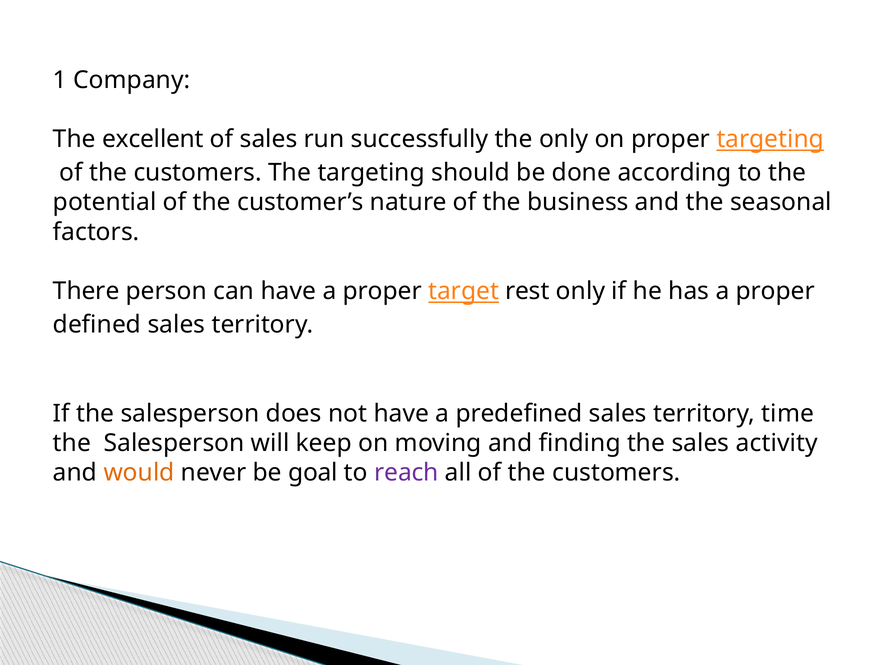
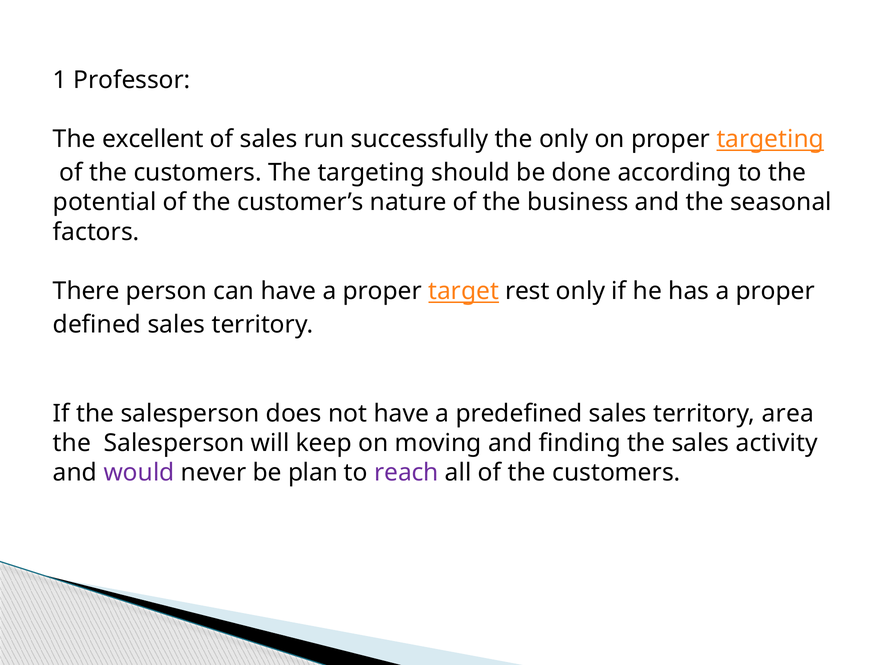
Company: Company -> Professor
time: time -> area
would colour: orange -> purple
goal: goal -> plan
